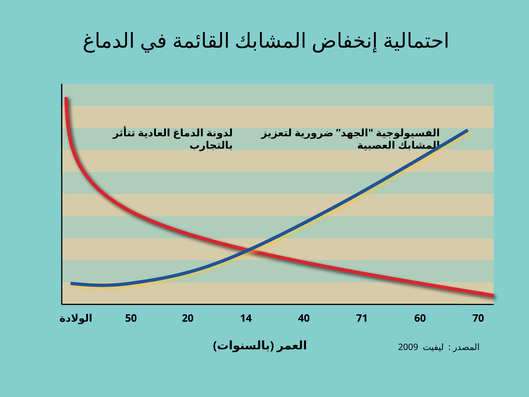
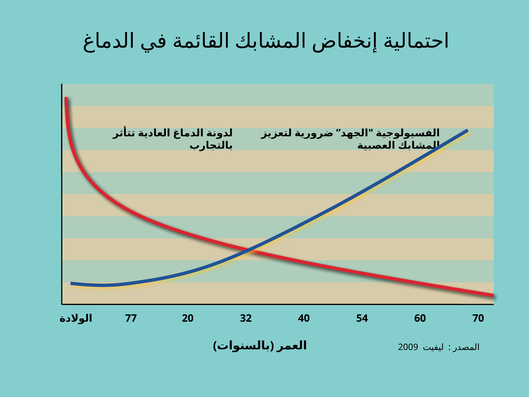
50: 50 -> 77
14: 14 -> 32
71: 71 -> 54
